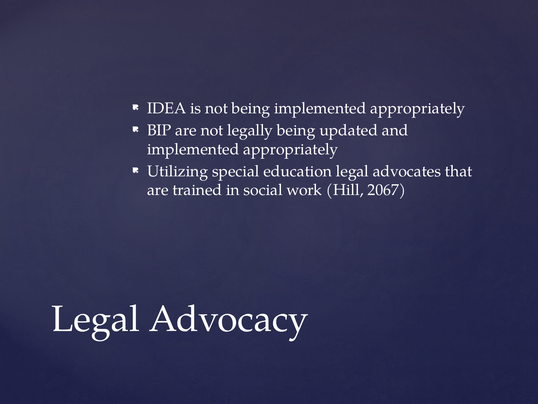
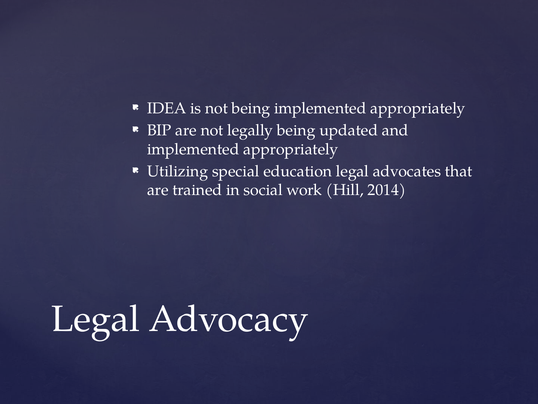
2067: 2067 -> 2014
